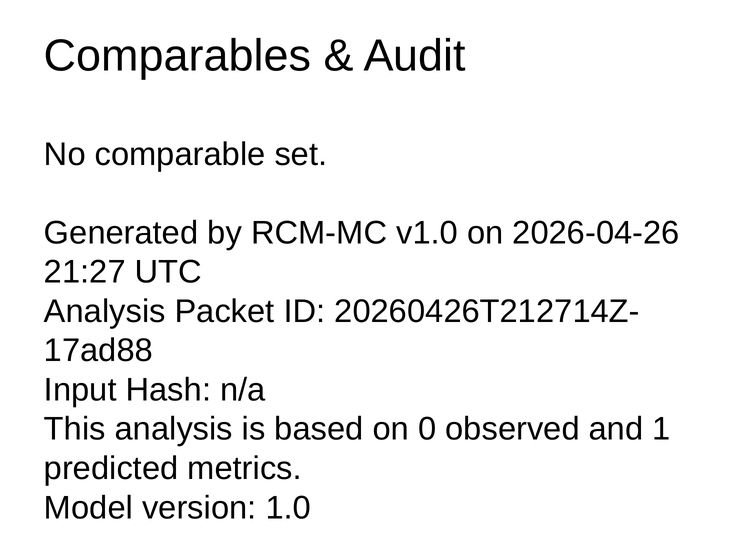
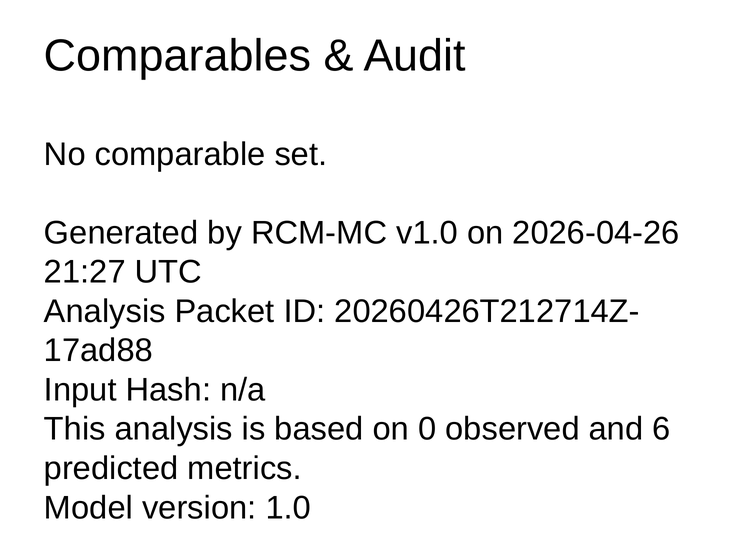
1: 1 -> 6
